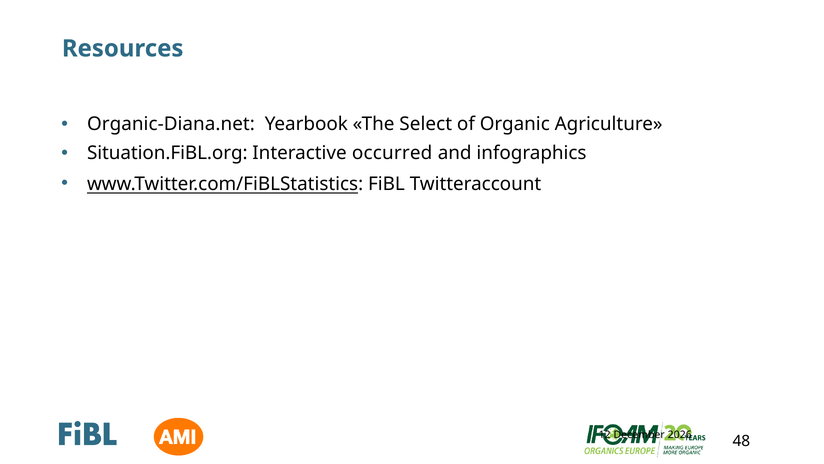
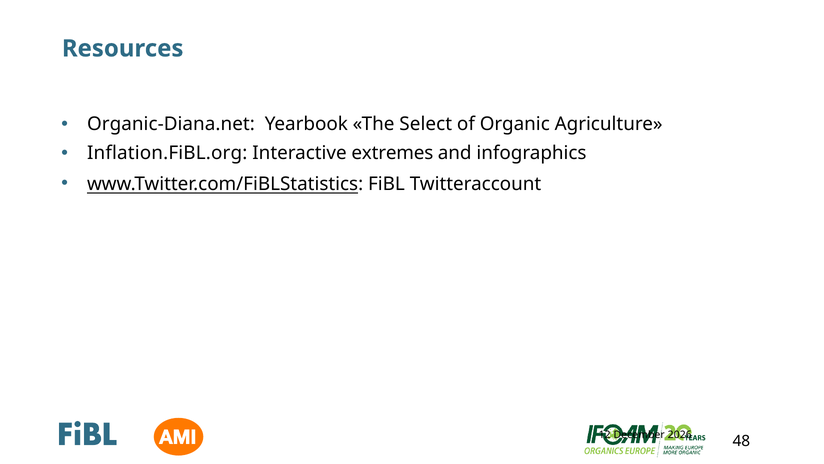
Situation.FiBL.org: Situation.FiBL.org -> Inflation.FiBL.org
occurred: occurred -> extremes
